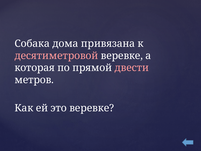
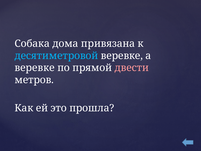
десятиметровой colour: pink -> light blue
которая at (35, 68): которая -> веревке
это веревке: веревке -> прошла
